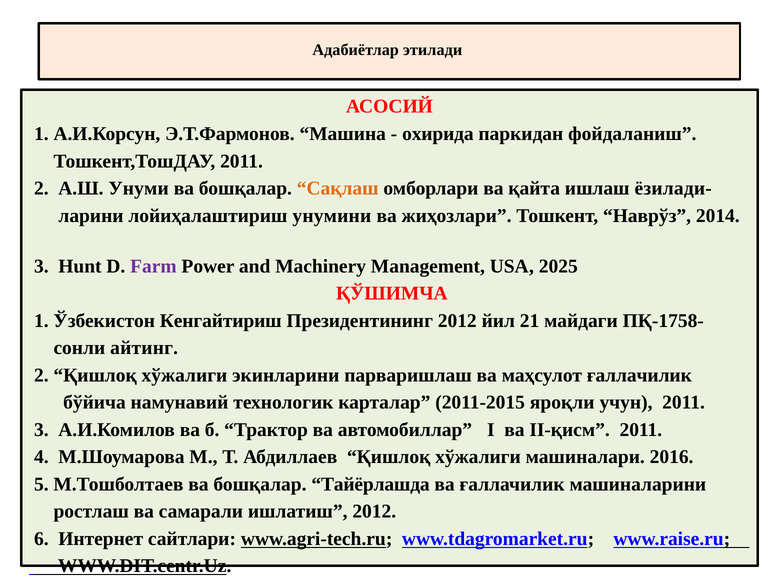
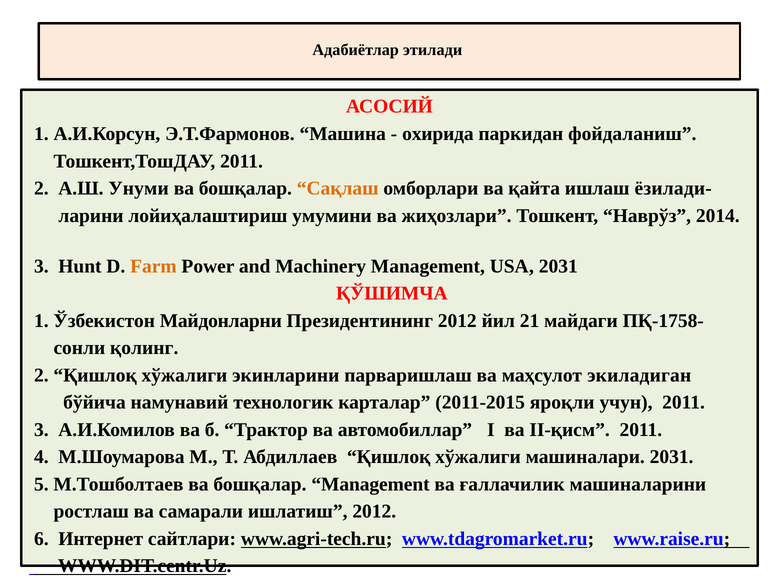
унумини: унумини -> умумини
Farm colour: purple -> orange
USA 2025: 2025 -> 2031
Кенгайтириш: Кенгайтириш -> Майдонларни
айтинг: айтинг -> қолинг
маҳсулот ғаллачилик: ғаллачилик -> экиладиган
машиналари 2016: 2016 -> 2031
бошқалар Тайёрлашда: Тайёрлашда -> Management
